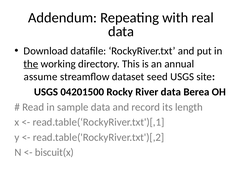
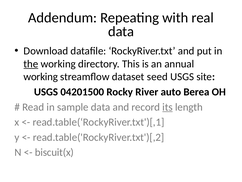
assume at (41, 77): assume -> working
River data: data -> auto
its underline: none -> present
